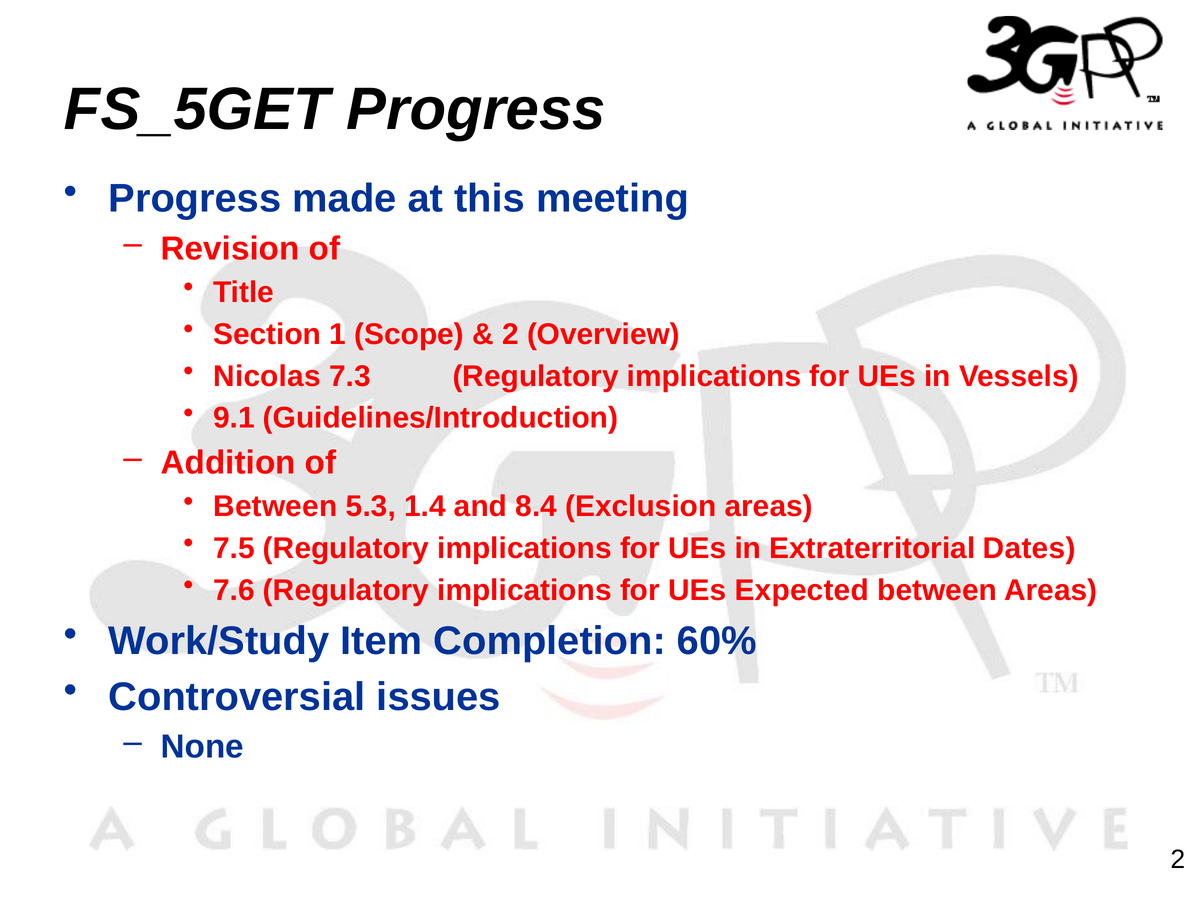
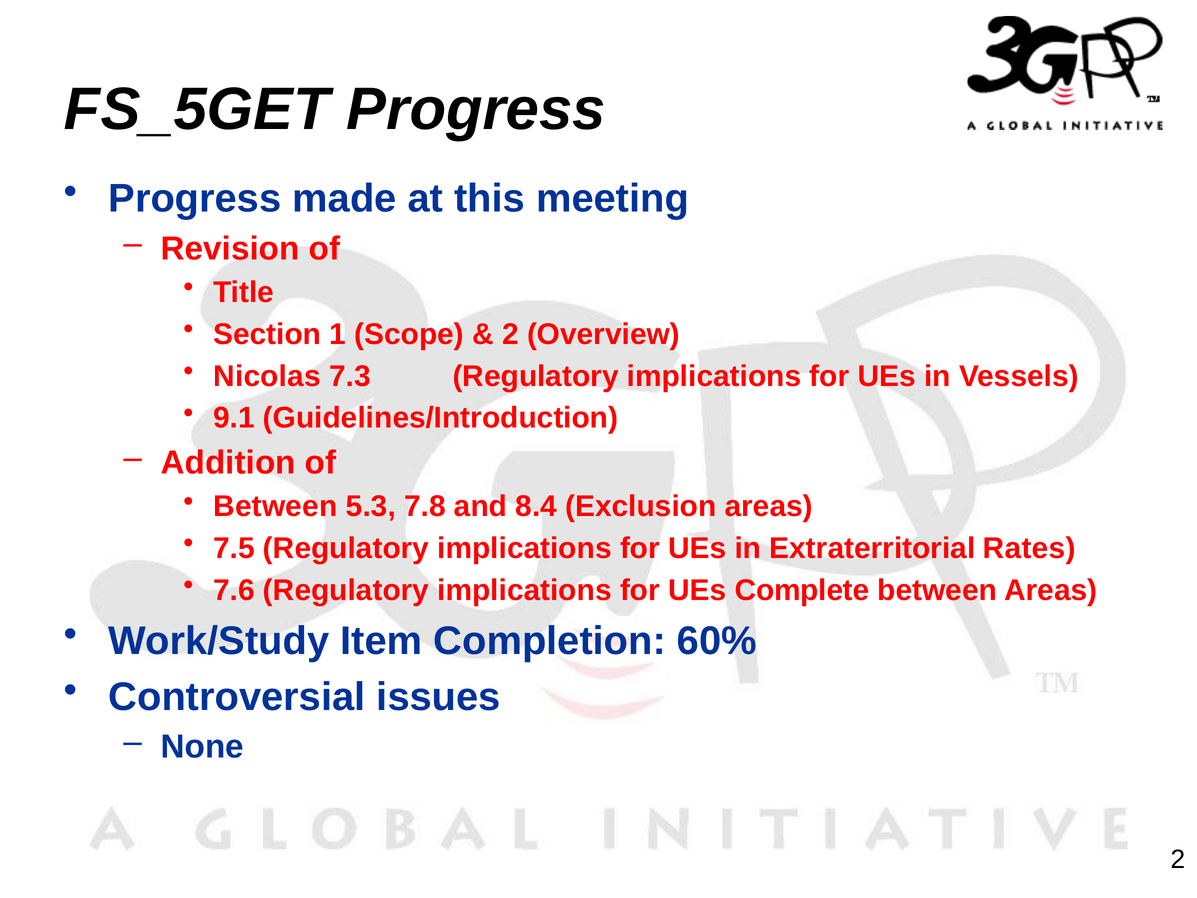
1.4: 1.4 -> 7.8
Dates: Dates -> Rates
Expected: Expected -> Complete
